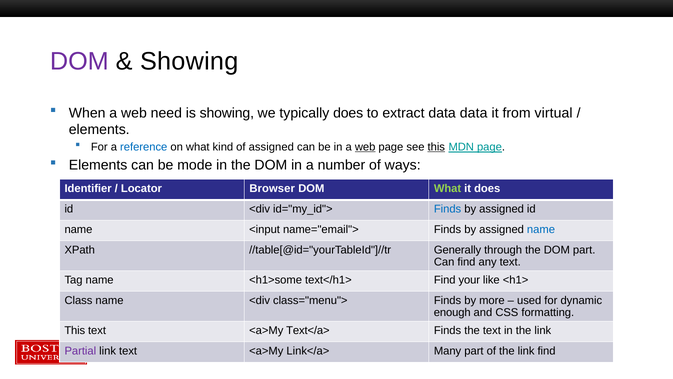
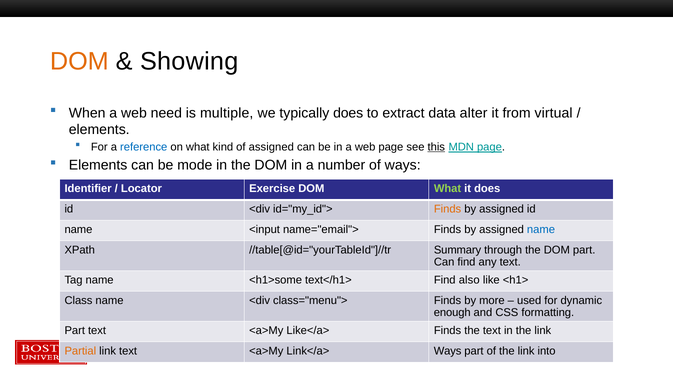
DOM at (79, 62) colour: purple -> orange
is showing: showing -> multiple
data data: data -> alter
web at (365, 147) underline: present -> none
Browser: Browser -> Exercise
Finds at (448, 209) colour: blue -> orange
Generally: Generally -> Summary
your: your -> also
This at (75, 330): This -> Part
Text</a>: Text</a> -> Like</a>
Partial colour: purple -> orange
Link</a> Many: Many -> Ways
link find: find -> into
